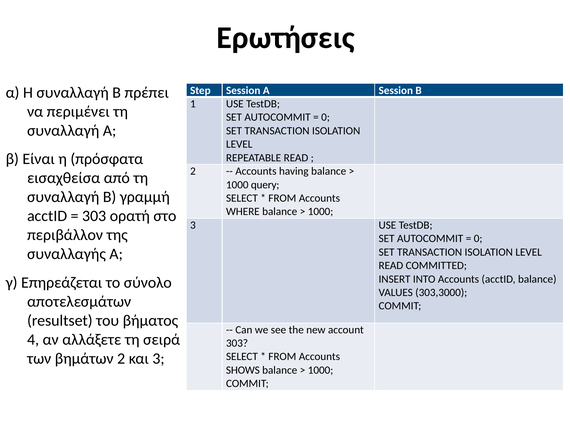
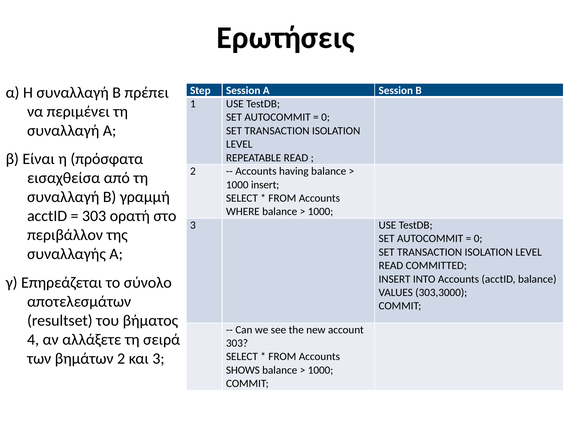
1000 query: query -> insert
